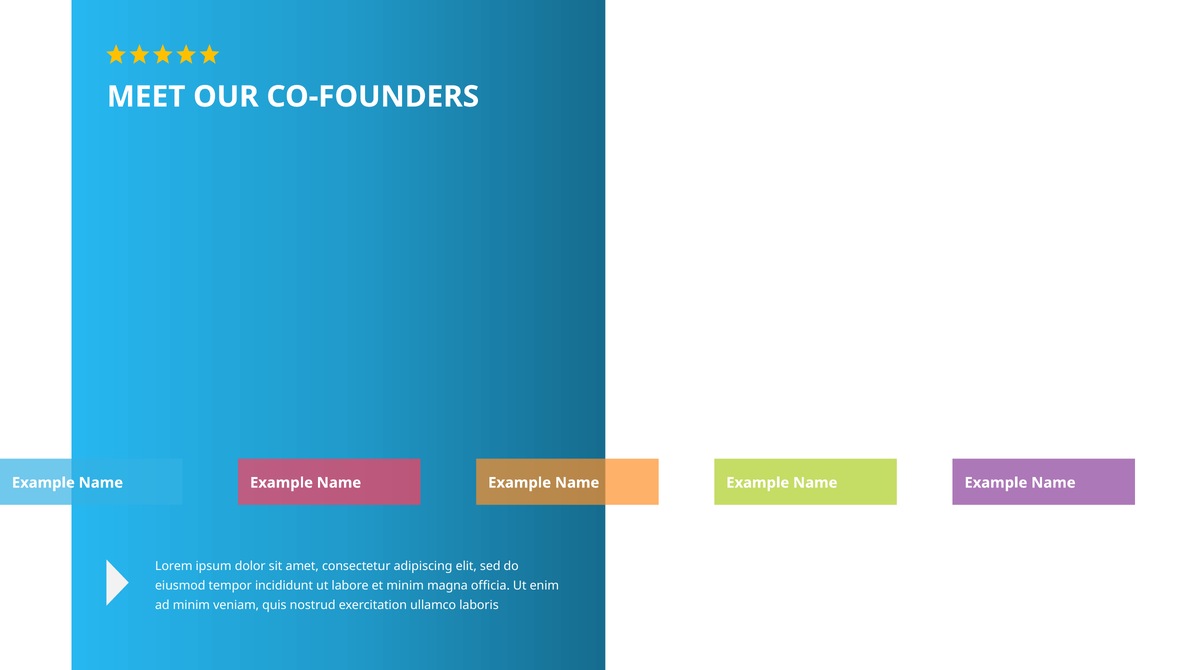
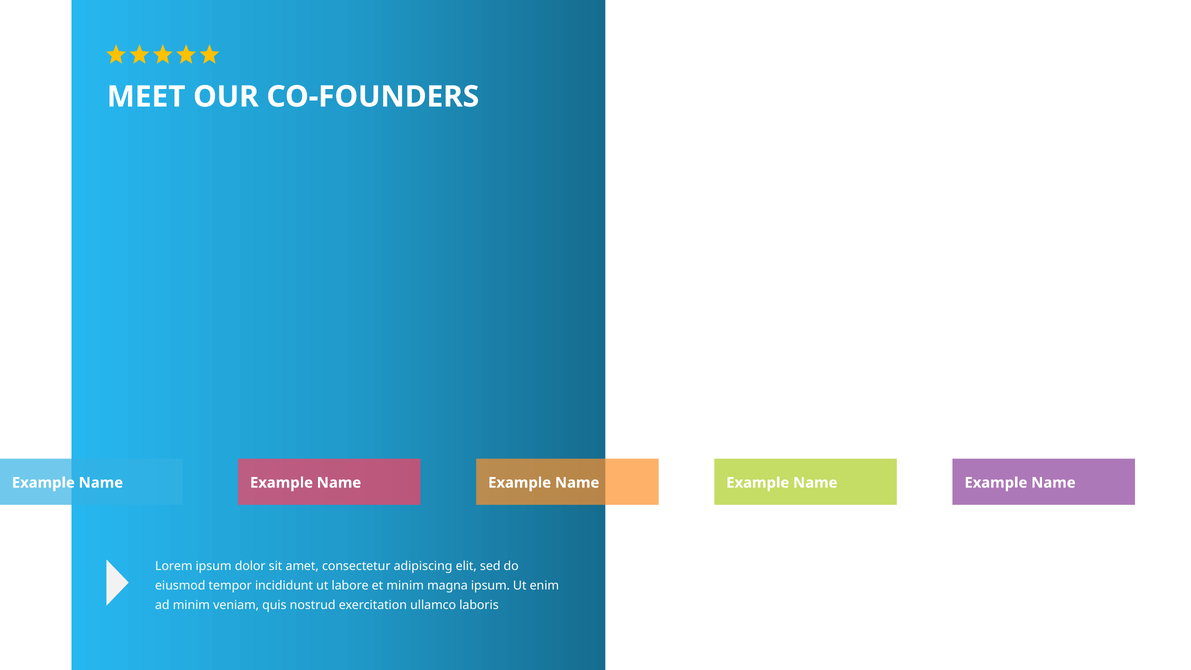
magna officia: officia -> ipsum
